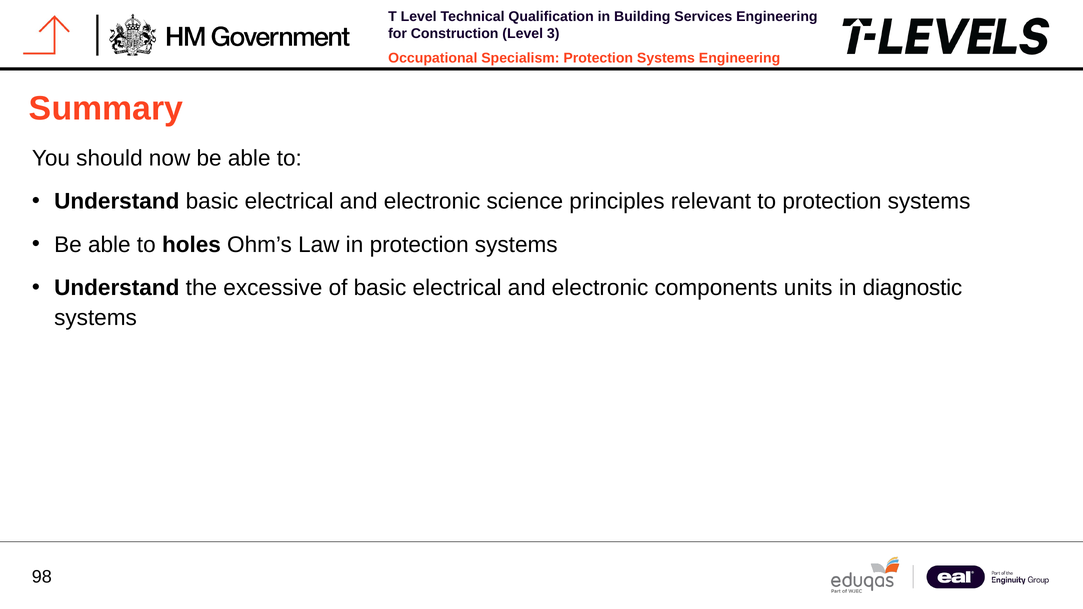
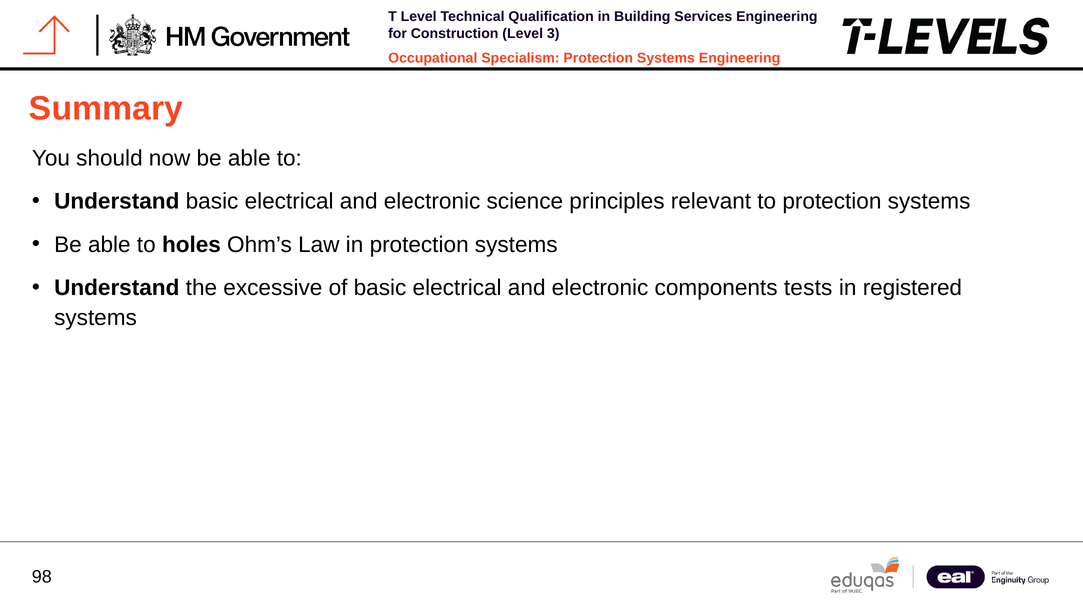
units: units -> tests
diagnostic: diagnostic -> registered
